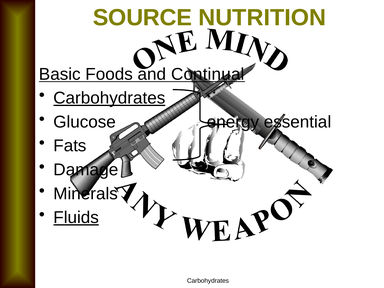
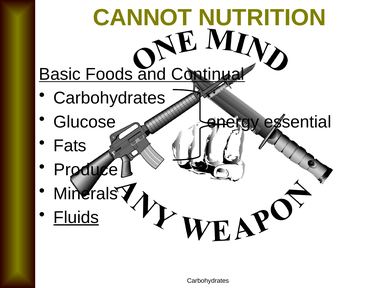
SOURCE: SOURCE -> CANNOT
Carbohydrates at (109, 98) underline: present -> none
Damage: Damage -> Produce
